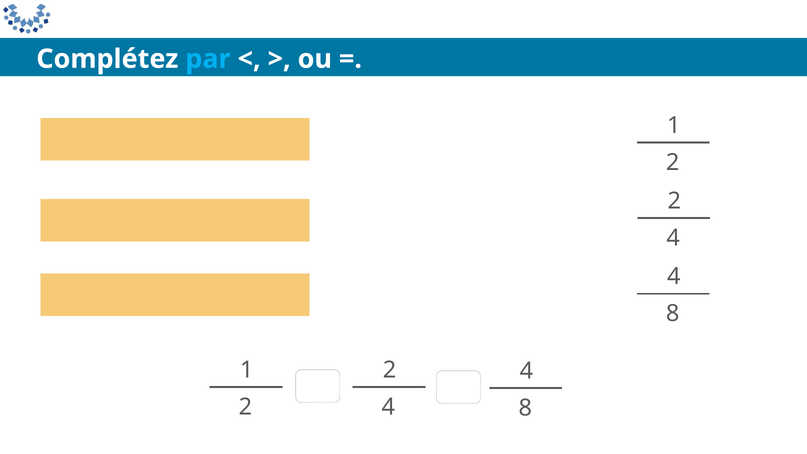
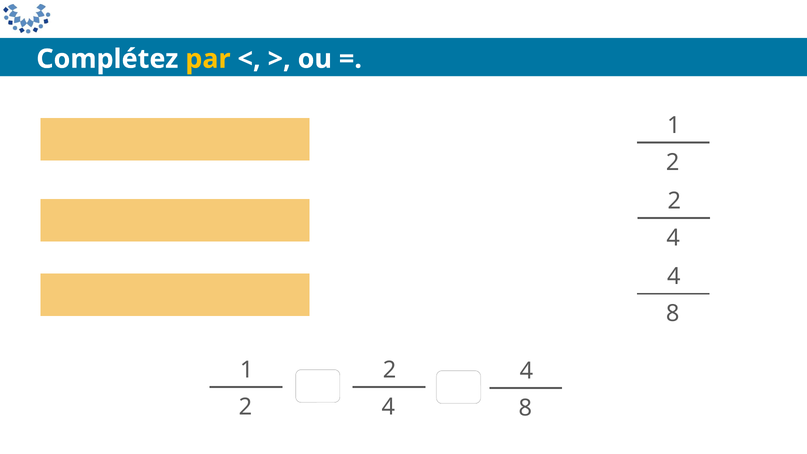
par colour: light blue -> yellow
